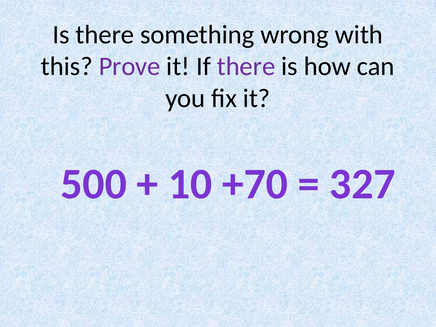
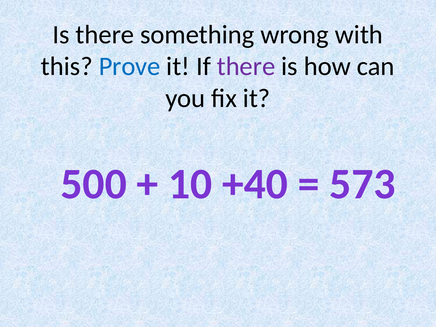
Prove colour: purple -> blue
+70: +70 -> +40
327: 327 -> 573
